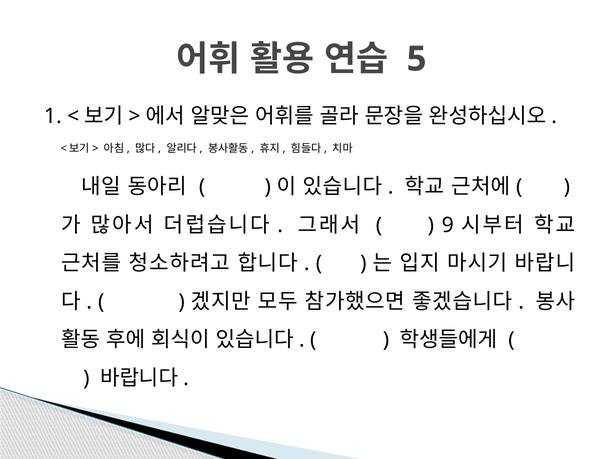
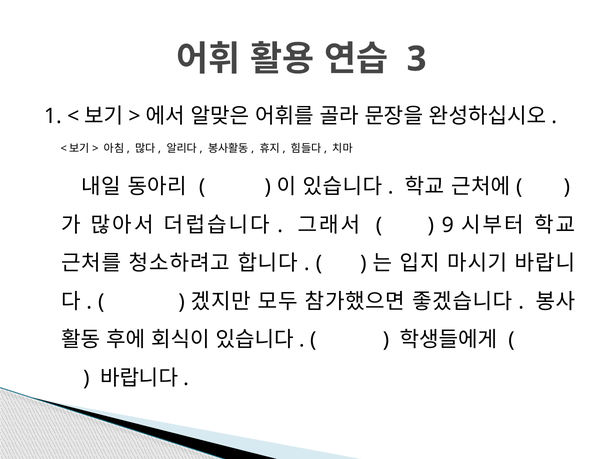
5: 5 -> 3
